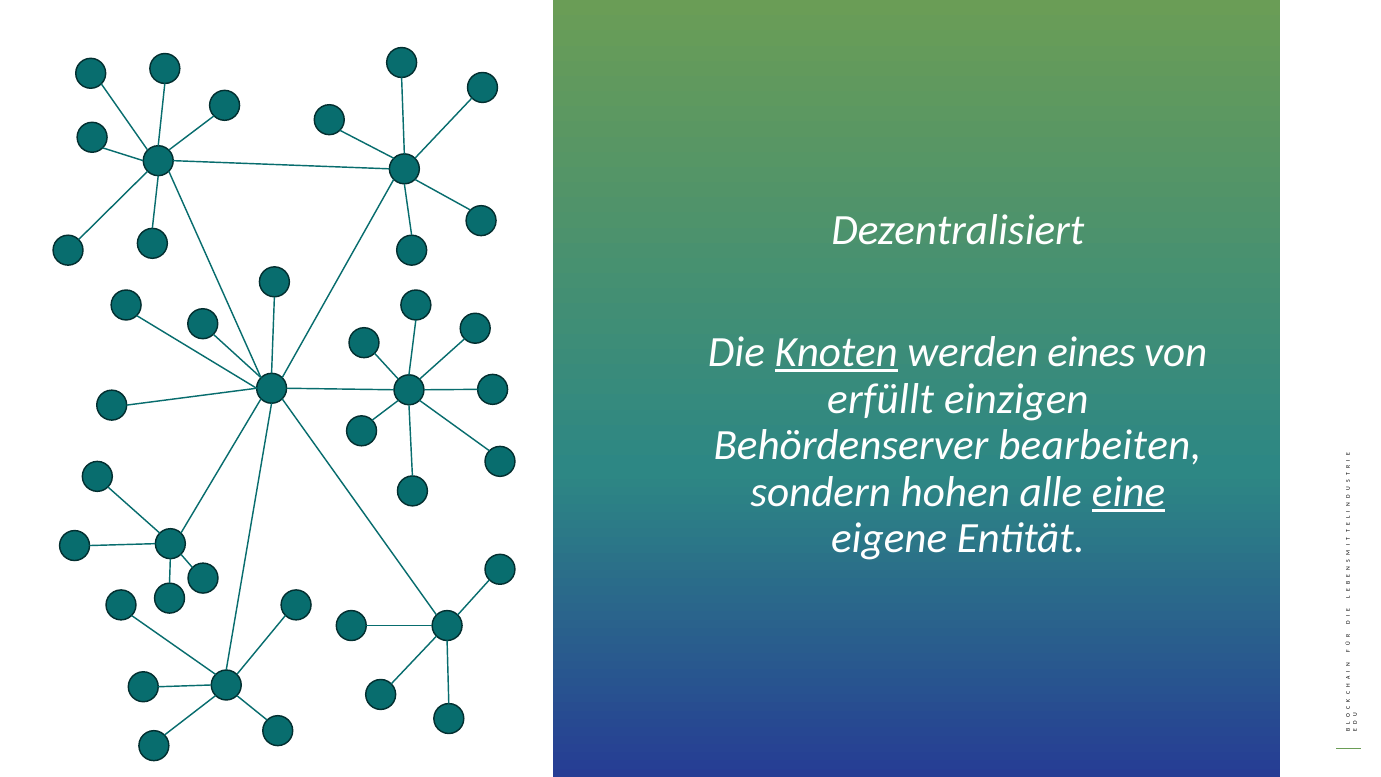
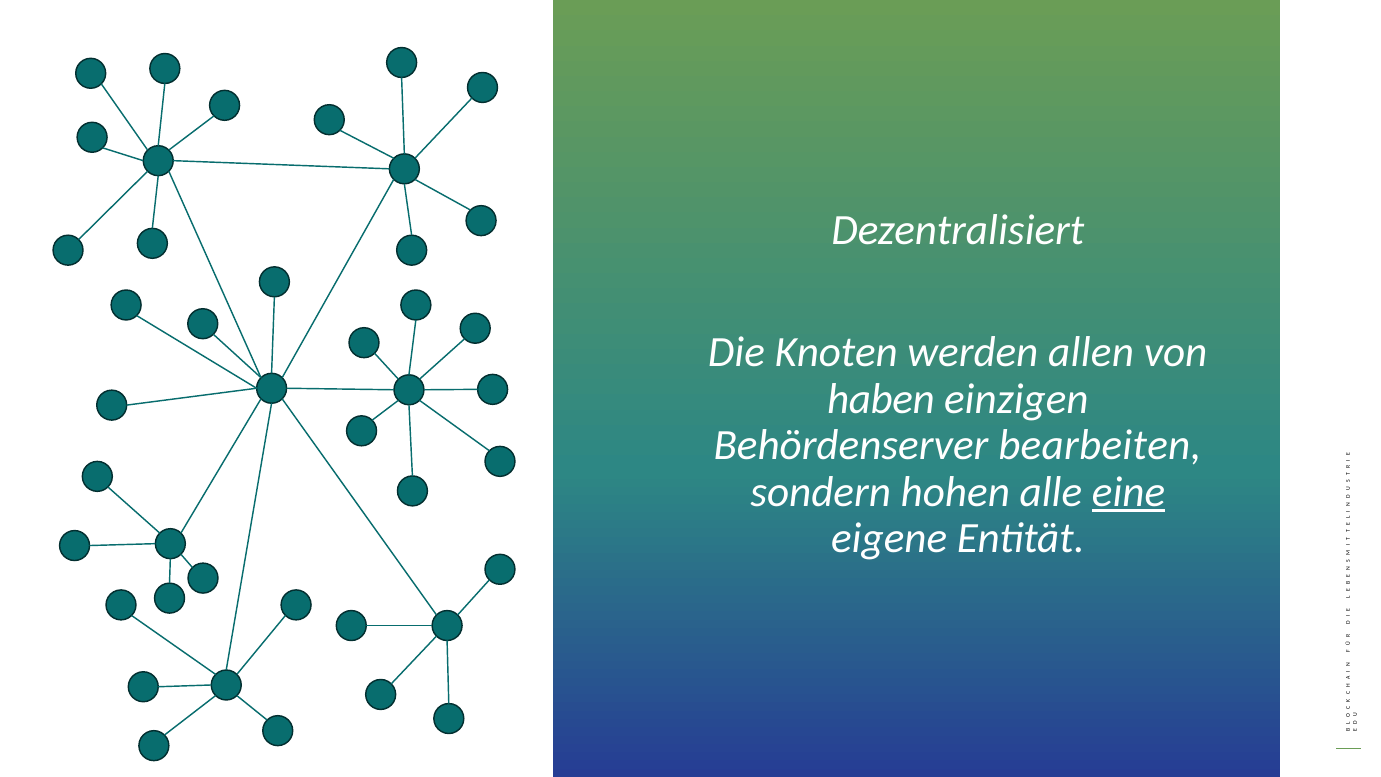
Knoten underline: present -> none
eines: eines -> allen
erfüllt: erfüllt -> haben
